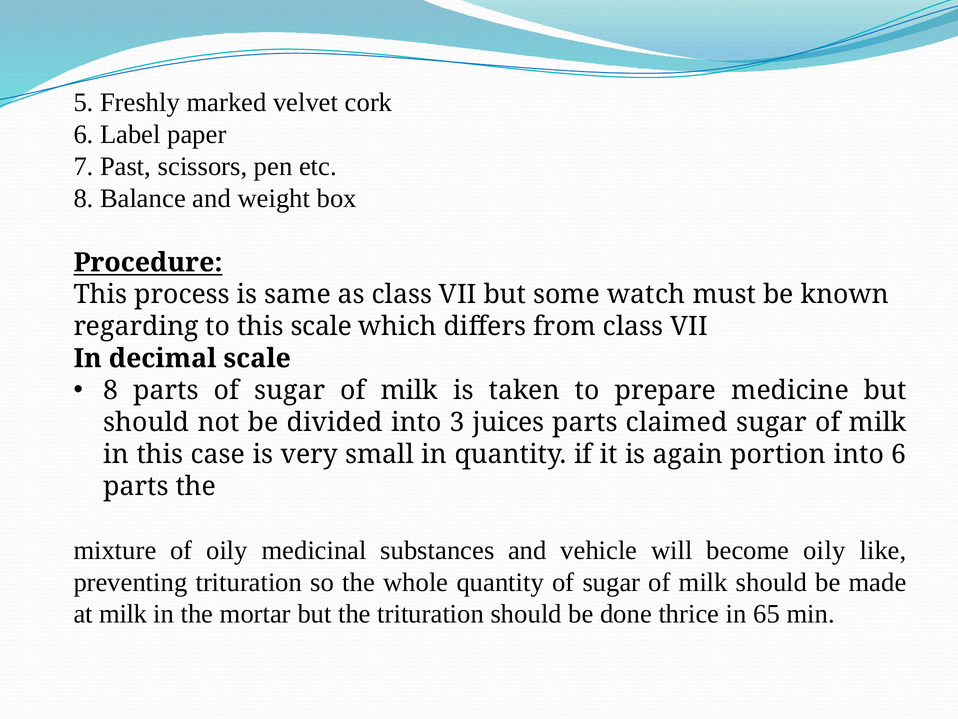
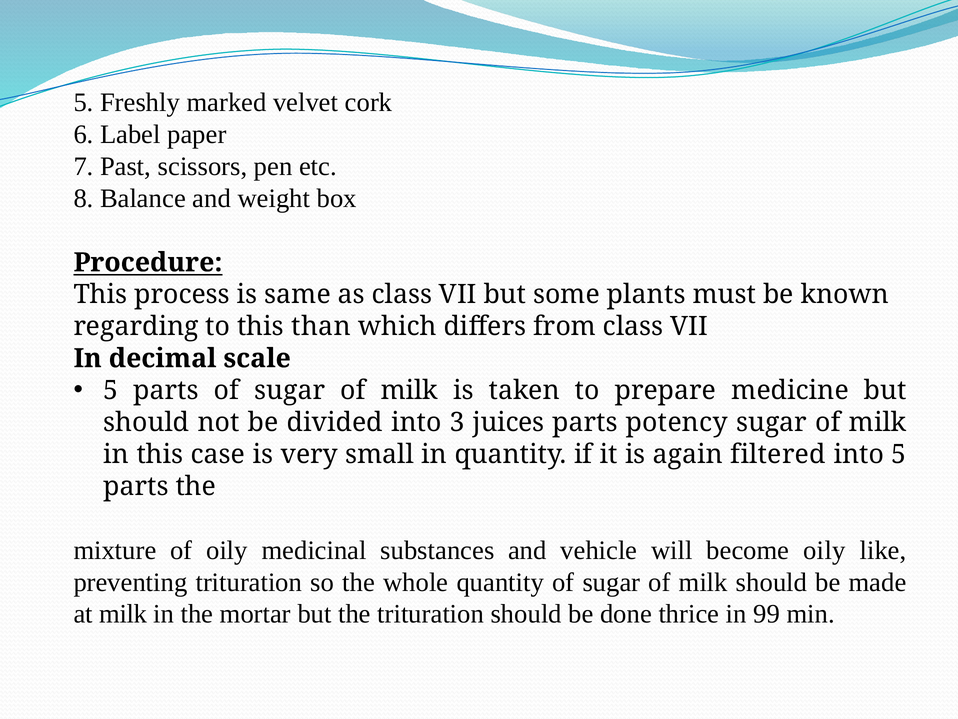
watch: watch -> plants
this scale: scale -> than
8 at (111, 390): 8 -> 5
claimed: claimed -> potency
portion: portion -> filtered
into 6: 6 -> 5
65: 65 -> 99
